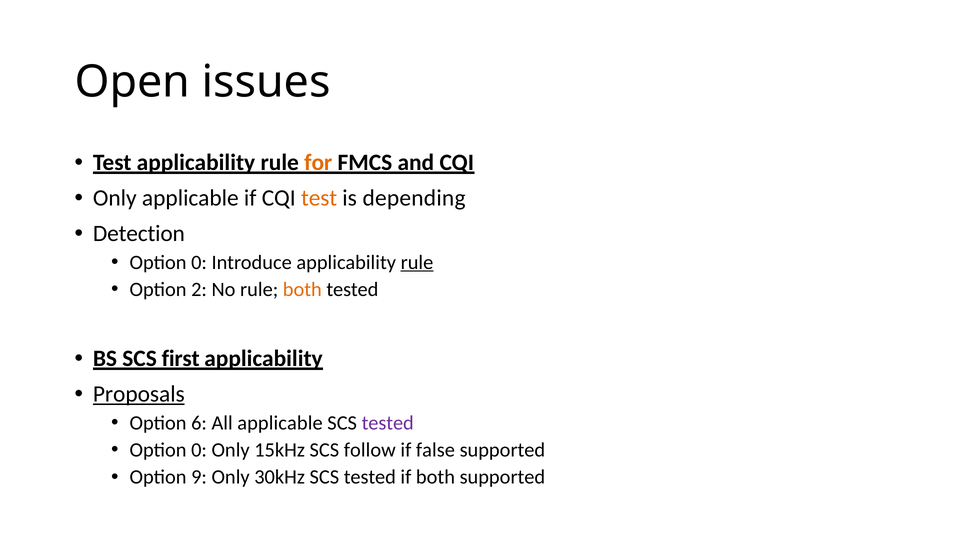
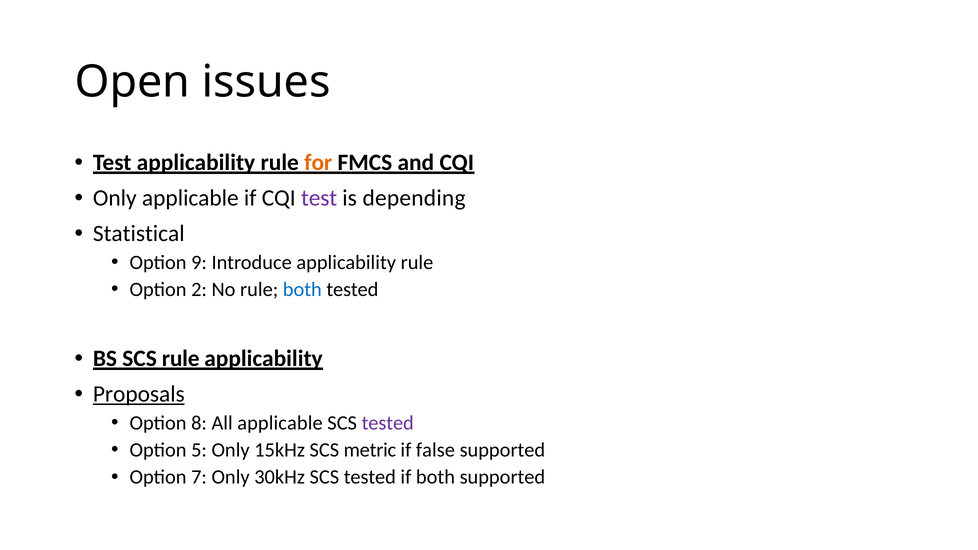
test at (319, 198) colour: orange -> purple
Detection: Detection -> Statistical
0 at (199, 262): 0 -> 9
rule at (417, 262) underline: present -> none
both at (302, 289) colour: orange -> blue
SCS first: first -> rule
6: 6 -> 8
0 at (199, 450): 0 -> 5
follow: follow -> metric
9: 9 -> 7
